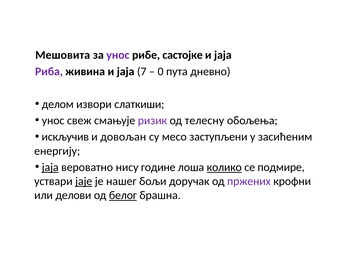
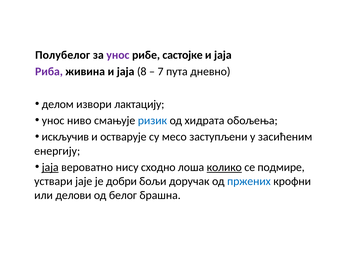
Мешовита: Мешовита -> Полубелог
7: 7 -> 8
0: 0 -> 7
слаткиши: слаткиши -> лактацију
свеж: свеж -> ниво
ризик colour: purple -> blue
телесну: телесну -> хидрата
довољан: довољан -> остварује
годинe: годинe -> сходно
јаје underline: present -> none
нашег: нашег -> добри
пржених colour: purple -> blue
белог underline: present -> none
